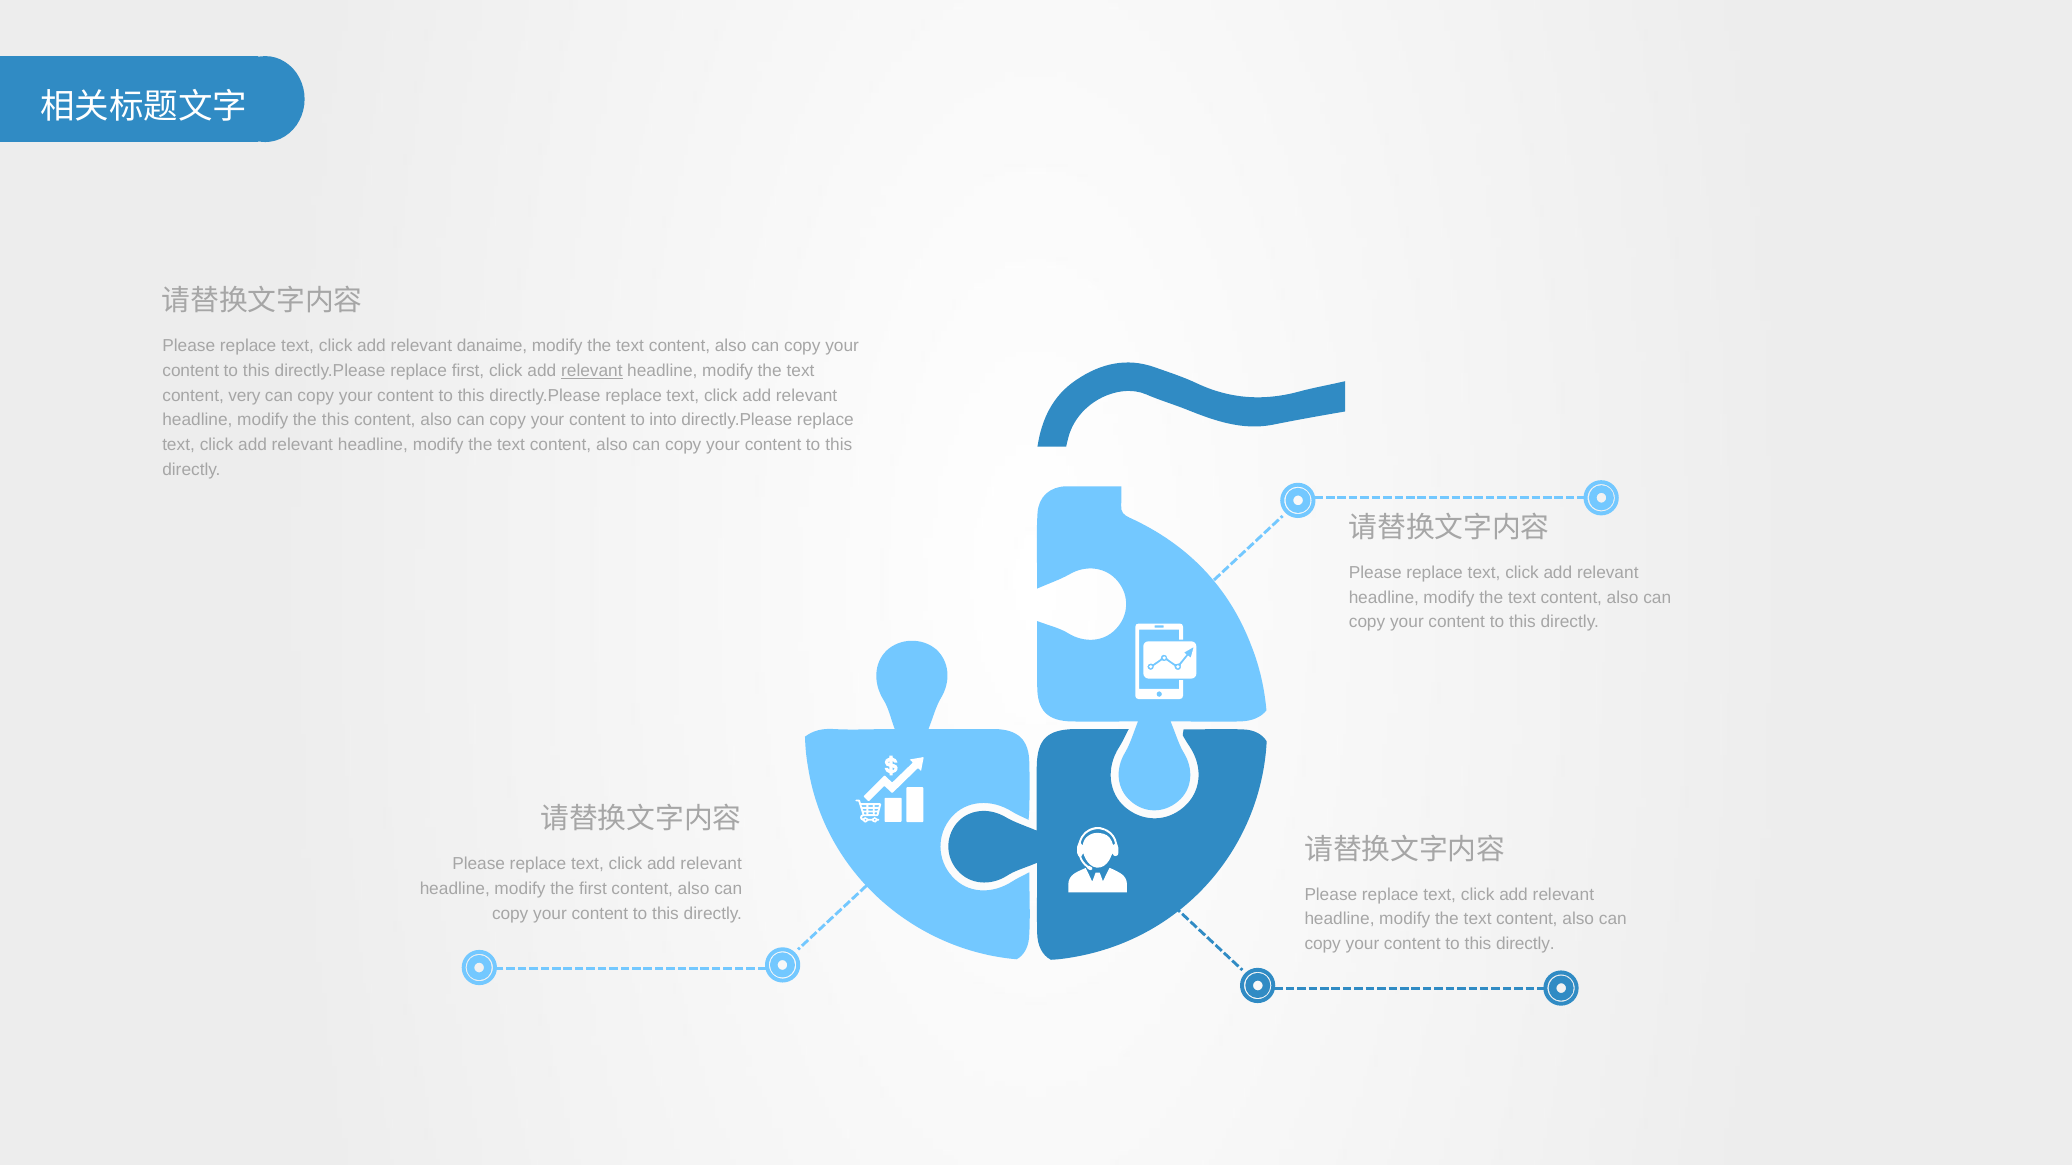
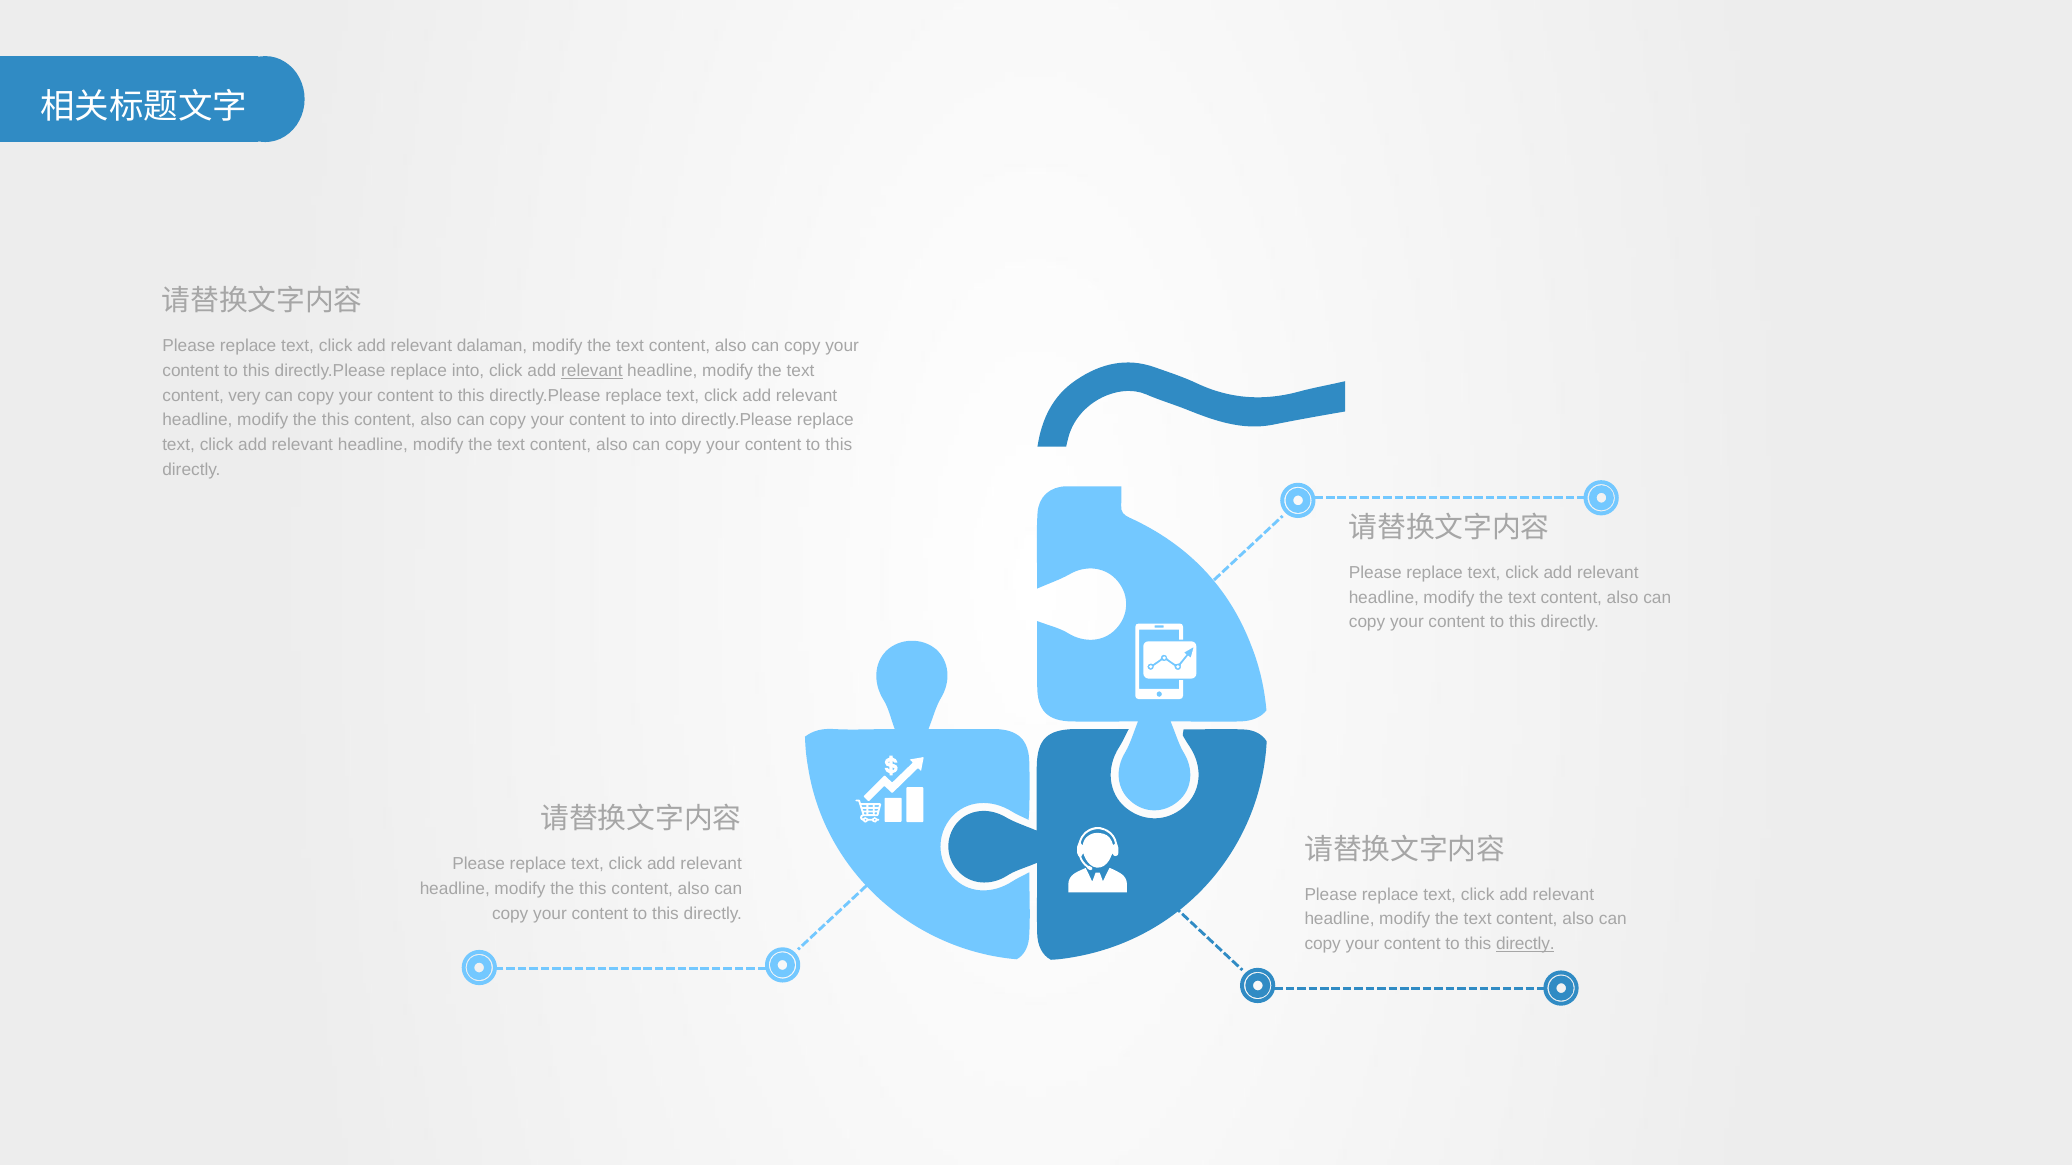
danaime: danaime -> dalaman
replace first: first -> into
first at (593, 889): first -> this
directly at (1525, 944) underline: none -> present
